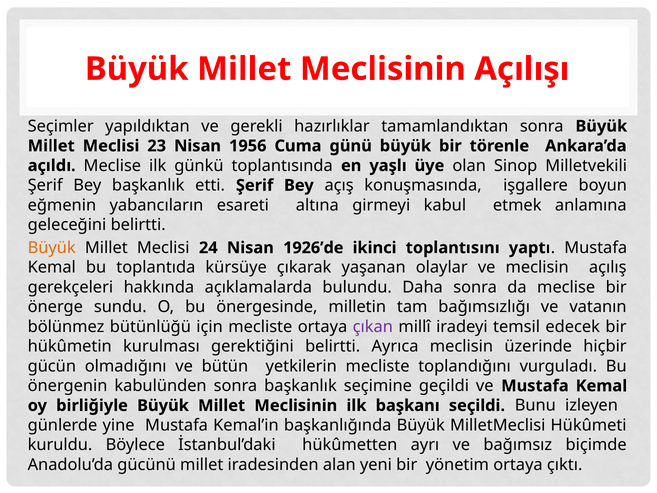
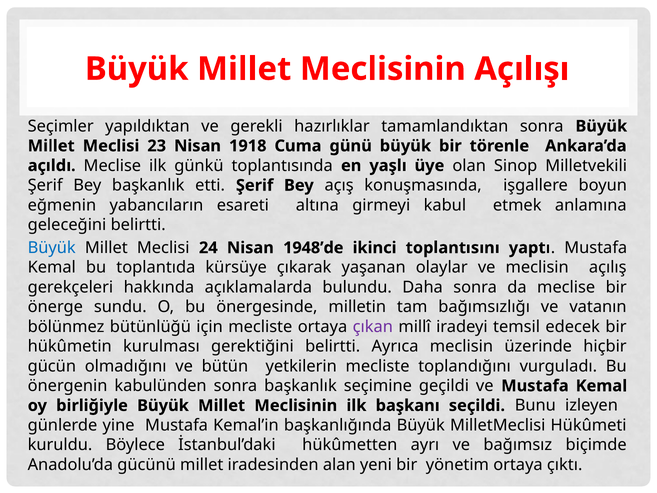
1956: 1956 -> 1918
Büyük at (52, 248) colour: orange -> blue
1926’de: 1926’de -> 1948’de
